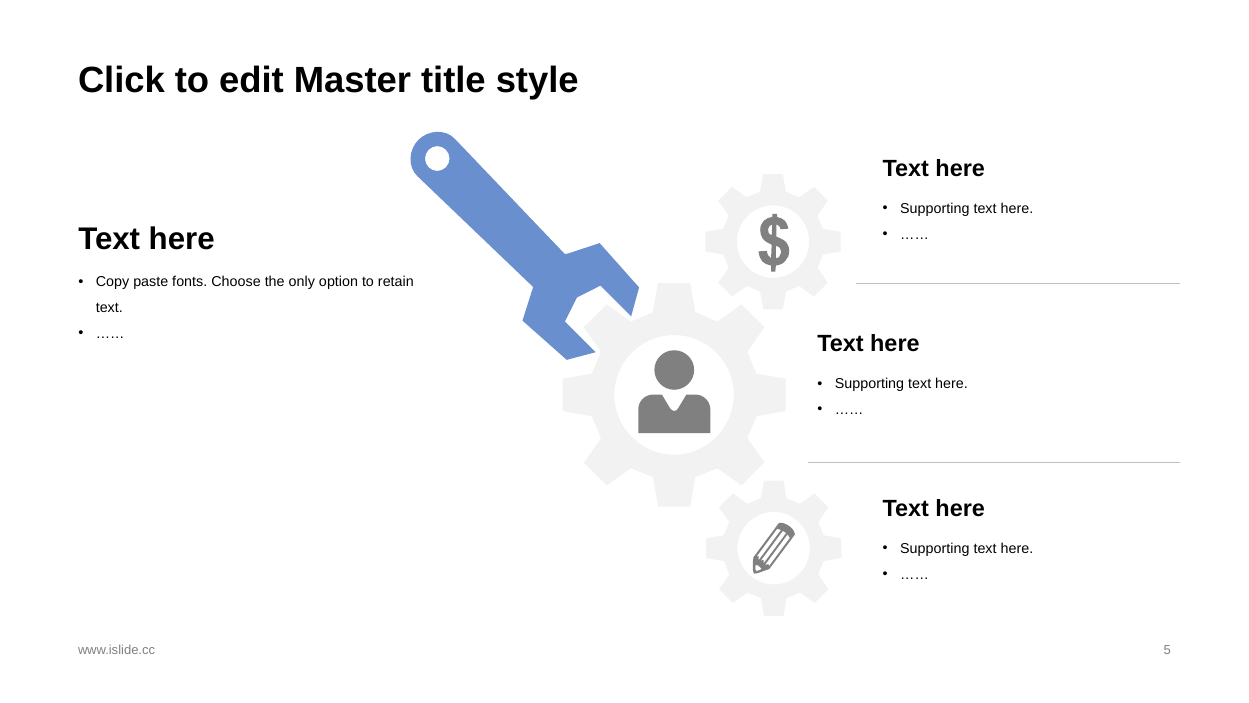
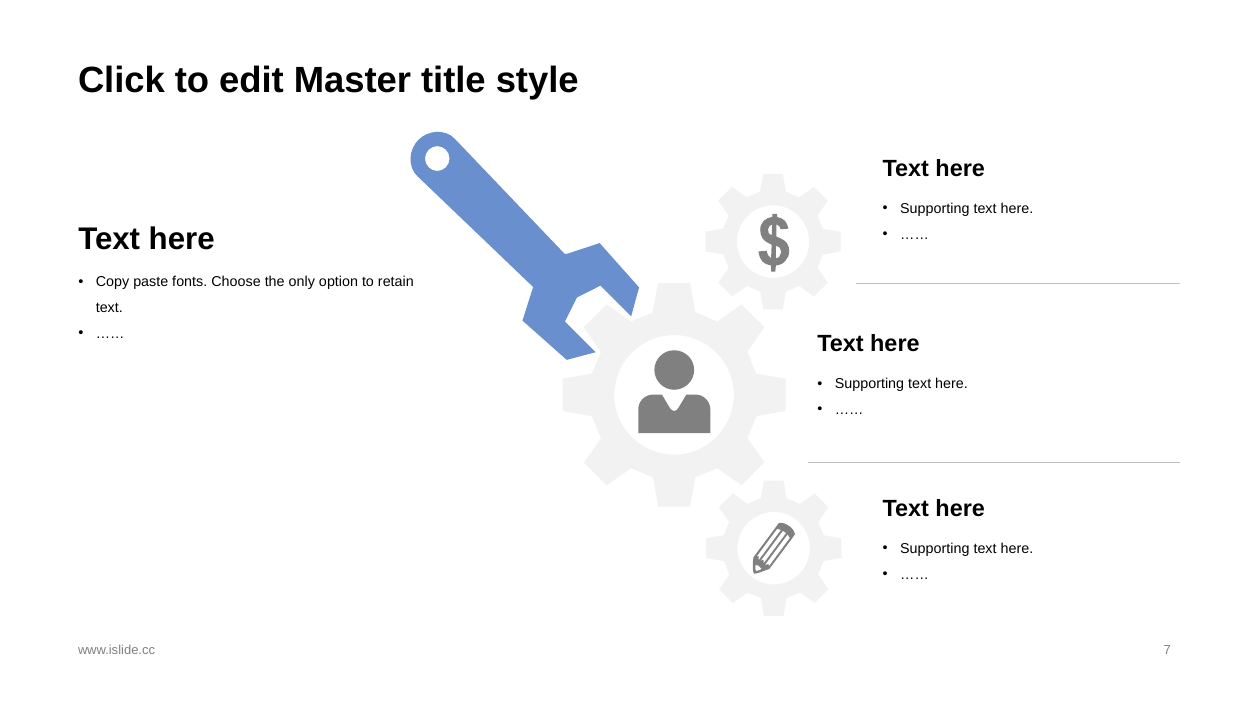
5: 5 -> 7
